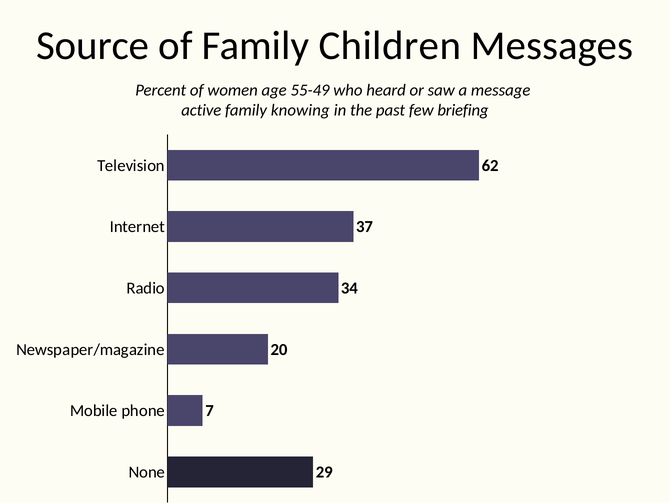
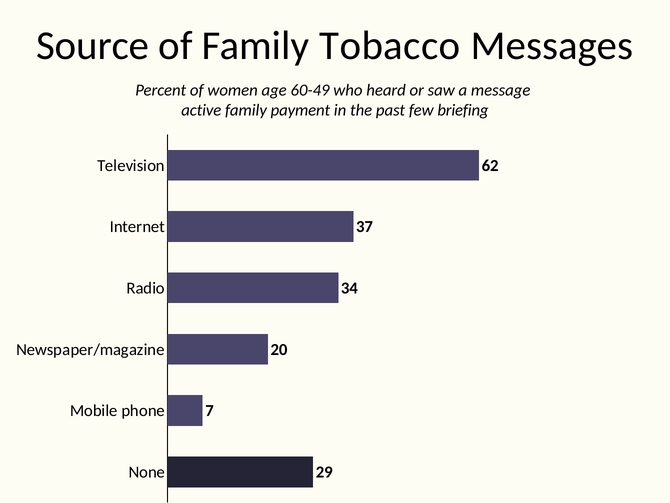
Children: Children -> Tobacco
55-49: 55-49 -> 60-49
knowing: knowing -> payment
